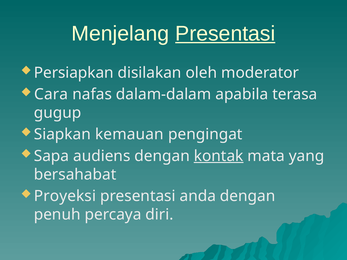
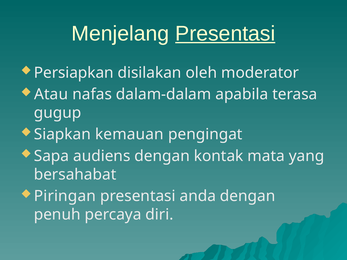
Cara: Cara -> Atau
kontak underline: present -> none
Proyeksi: Proyeksi -> Piringan
